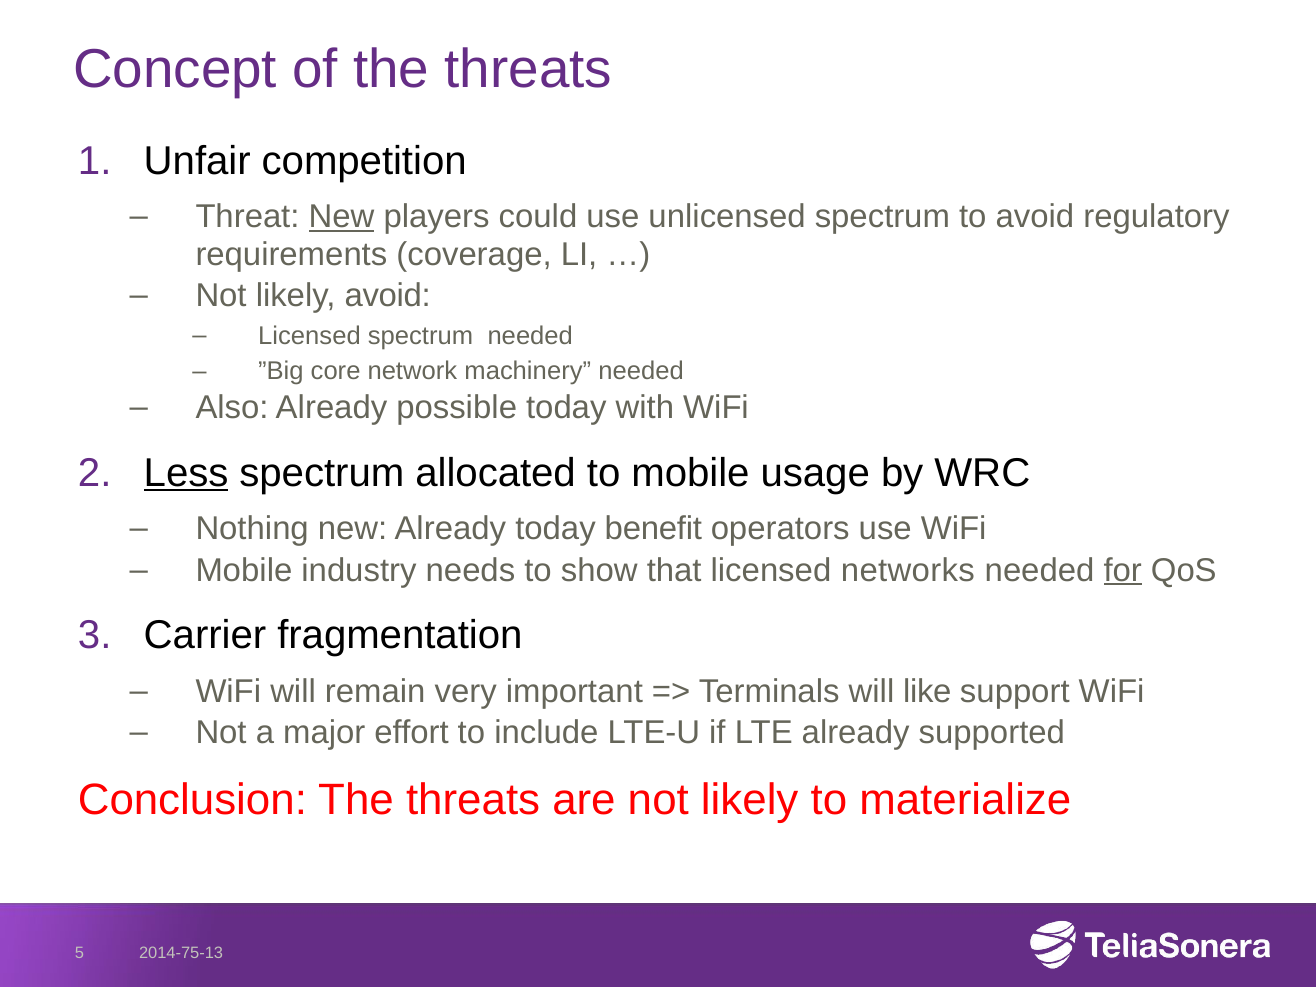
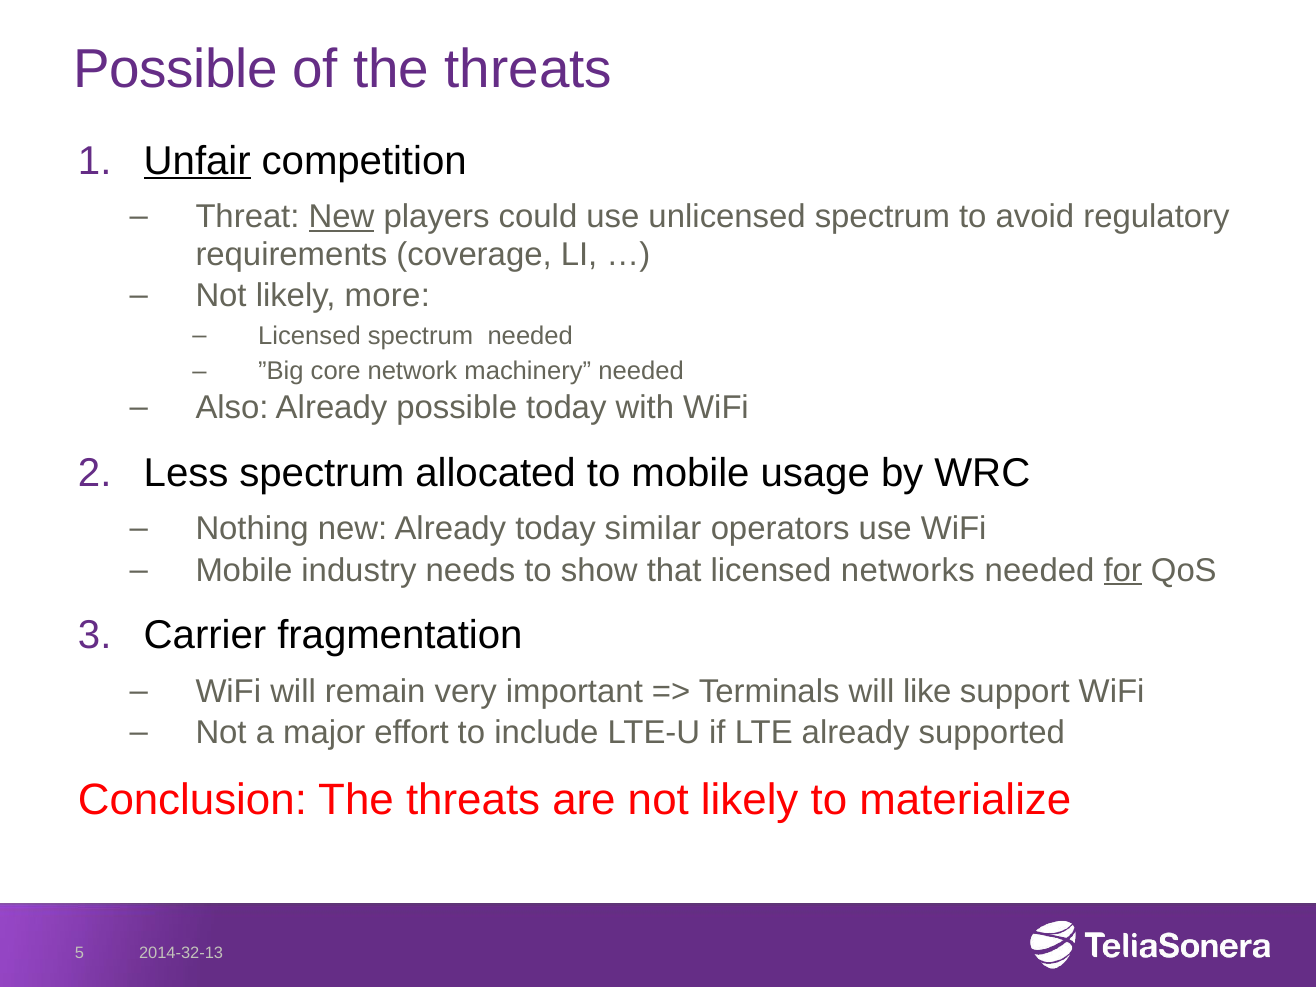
Concept at (175, 69): Concept -> Possible
Unfair underline: none -> present
likely avoid: avoid -> more
Less underline: present -> none
benefit: benefit -> similar
2014-75-13: 2014-75-13 -> 2014-32-13
